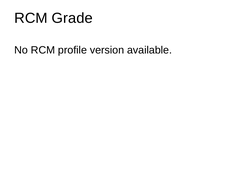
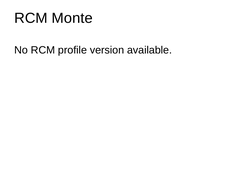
Grade: Grade -> Monte
